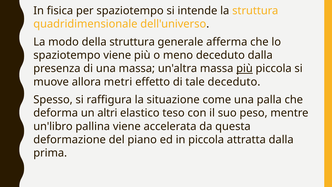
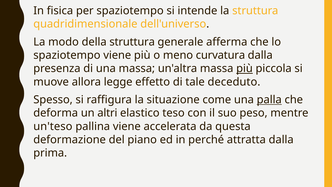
meno deceduto: deceduto -> curvatura
metri: metri -> legge
palla underline: none -> present
un'libro: un'libro -> un'teso
in piccola: piccola -> perché
